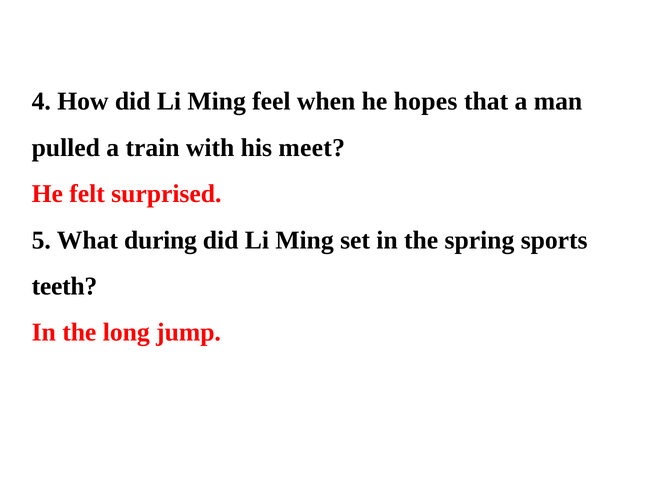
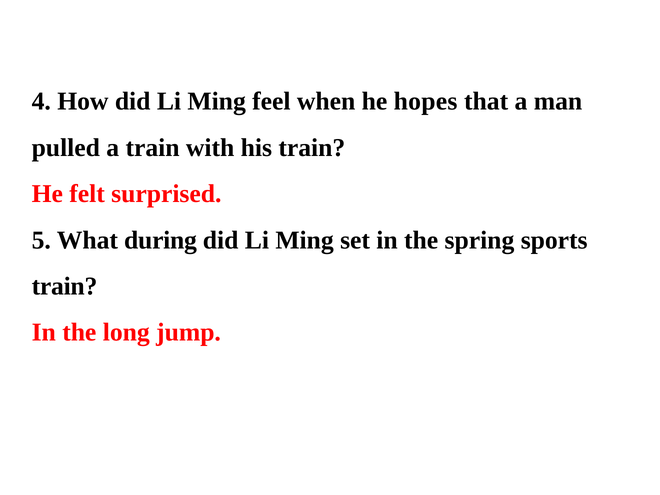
his meet: meet -> train
teeth at (64, 286): teeth -> train
